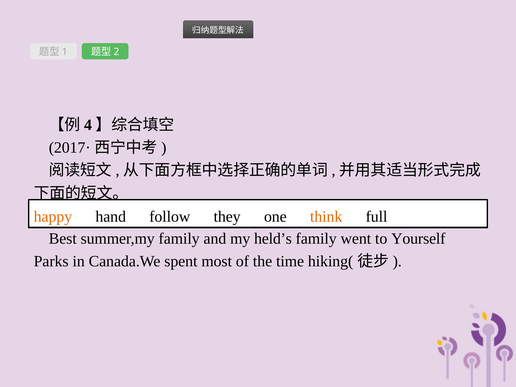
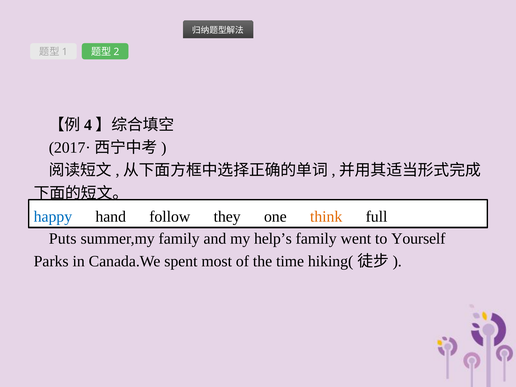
happy colour: orange -> blue
Best: Best -> Puts
held’s: held’s -> help’s
